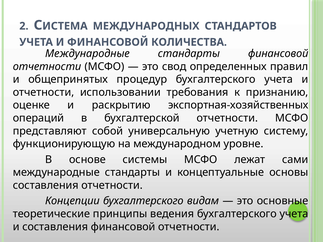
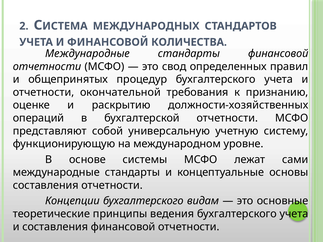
использовании: использовании -> окончательной
экспортная-хозяйственных: экспортная-хозяйственных -> должности-хозяйственных
